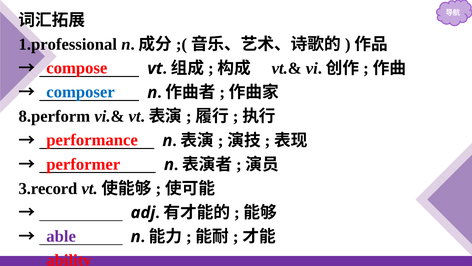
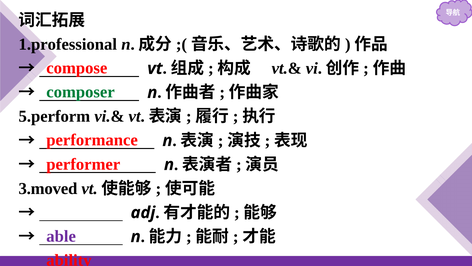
composer colour: blue -> green
8.perform: 8.perform -> 5.perform
3.record: 3.record -> 3.moved
